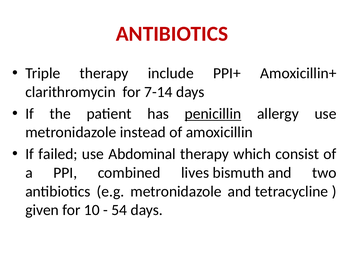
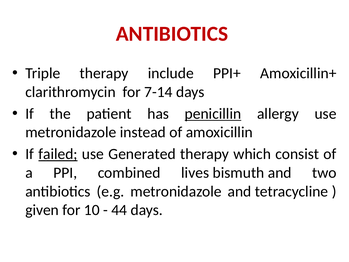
failed underline: none -> present
Abdominal: Abdominal -> Generated
54: 54 -> 44
